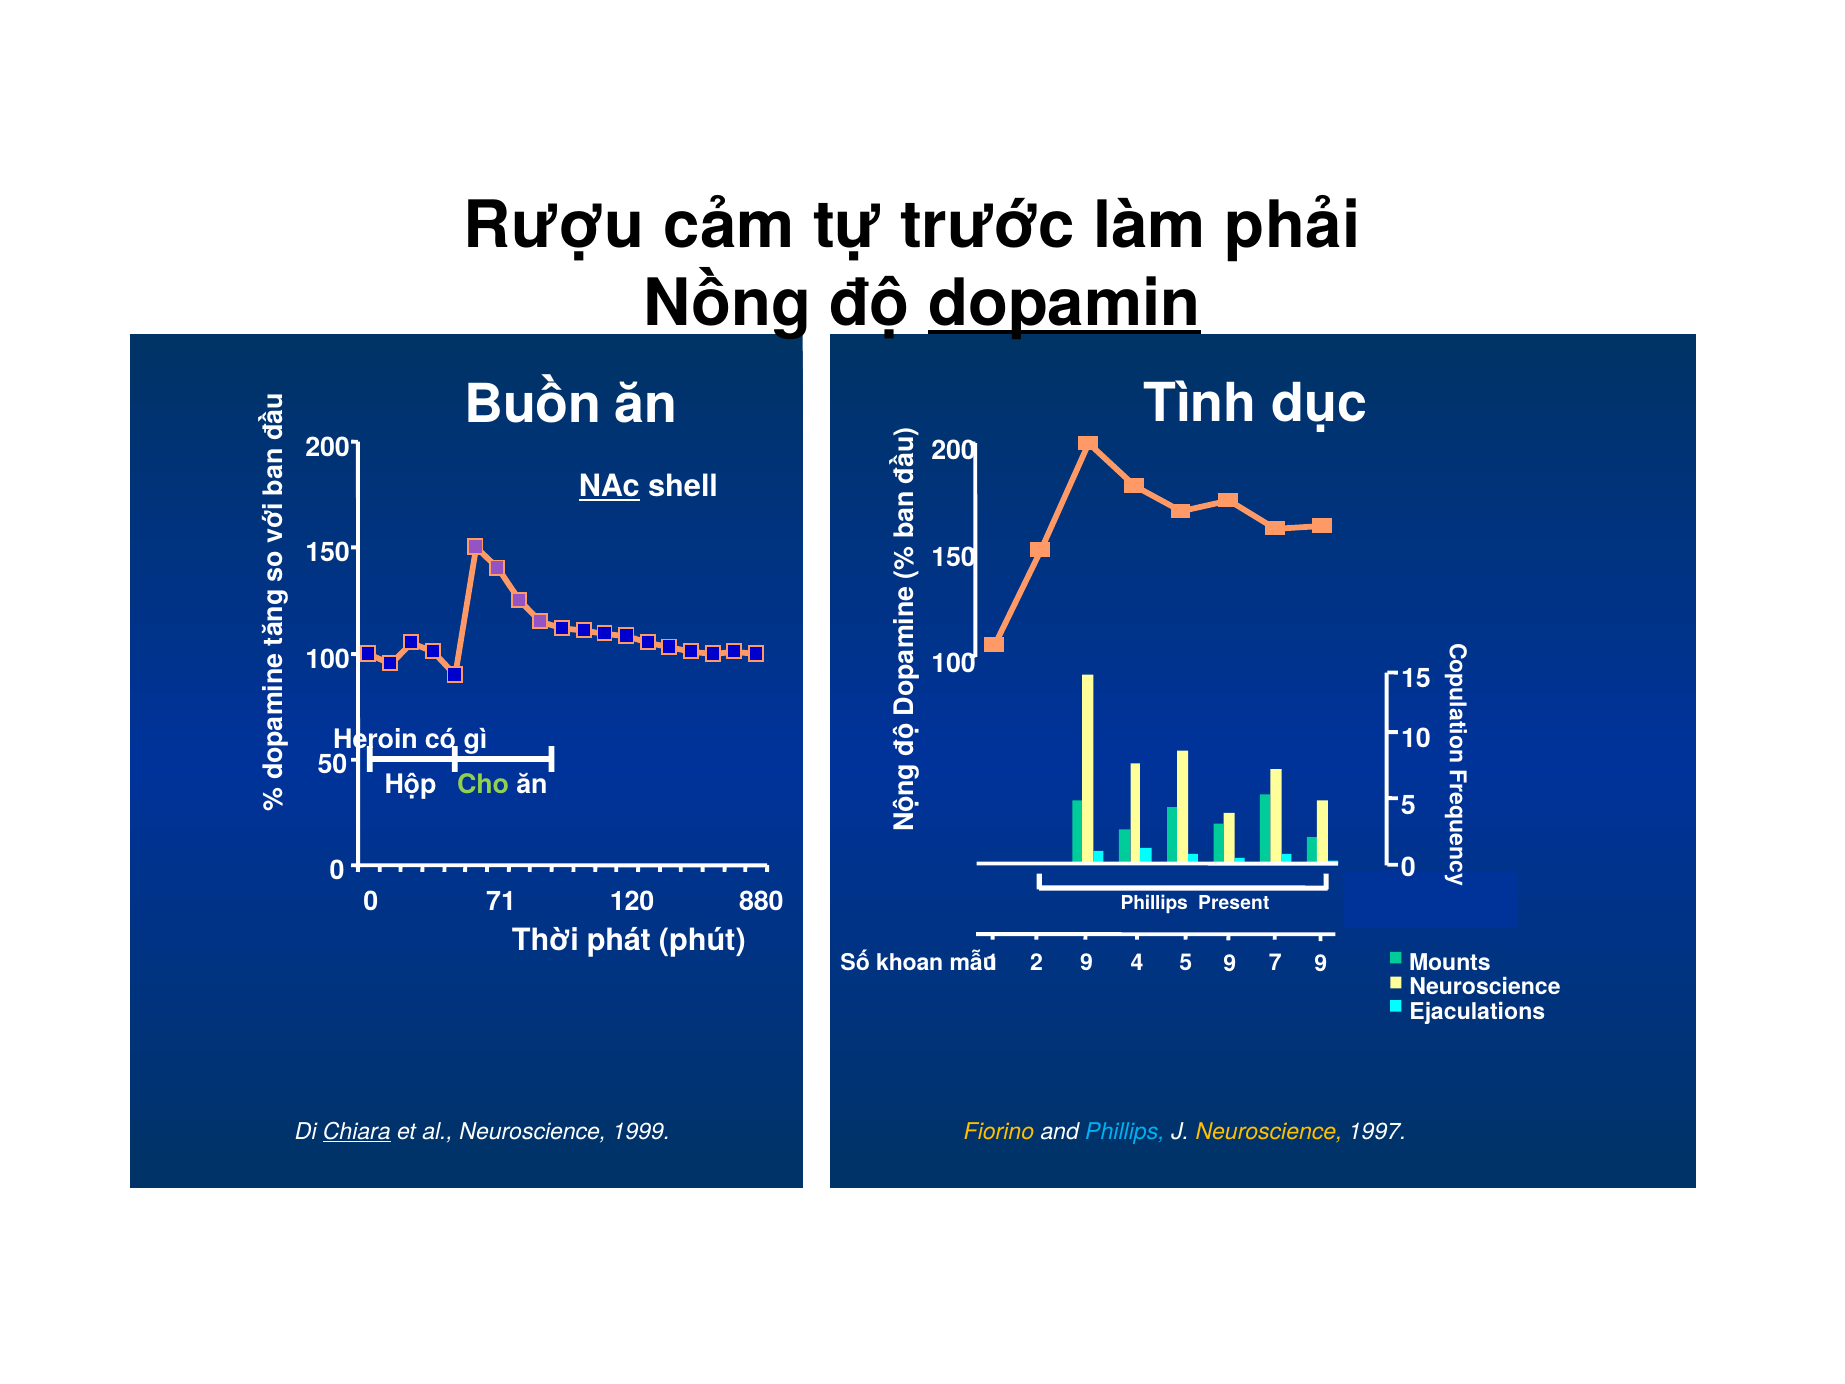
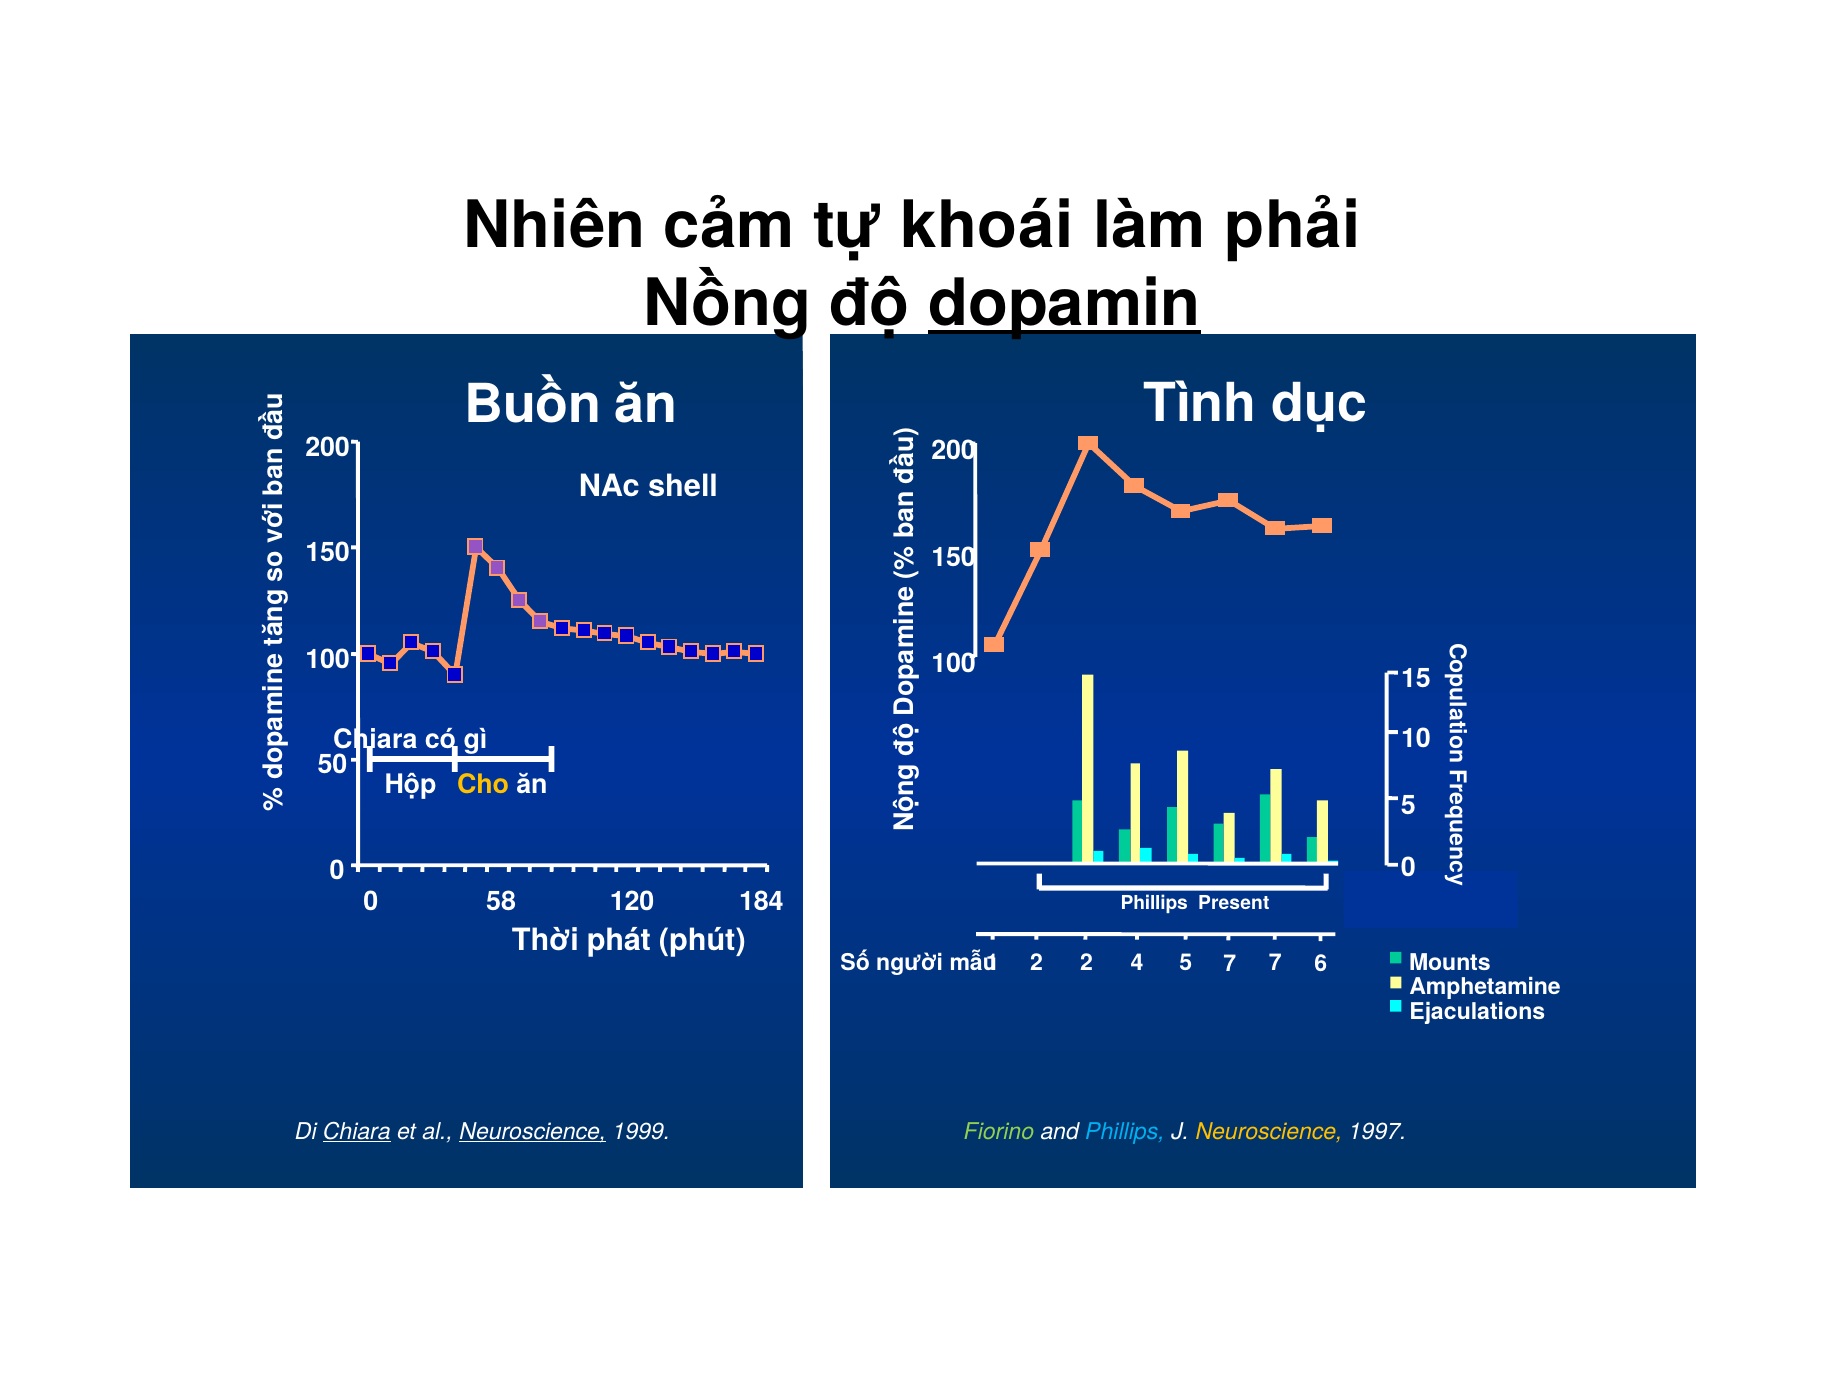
Rượu: Rượu -> Nhiên
trước: trước -> khoái
NAc underline: present -> none
Heroin at (376, 739): Heroin -> Chiara
Cho colour: light green -> yellow
71: 71 -> 58
880: 880 -> 184
khoan: khoan -> người
2 9: 9 -> 2
5 9: 9 -> 7
7 9: 9 -> 6
Neuroscience at (1485, 987): Neuroscience -> Amphetamine
Neuroscience at (533, 1131) underline: none -> present
Fiorino colour: yellow -> light green
